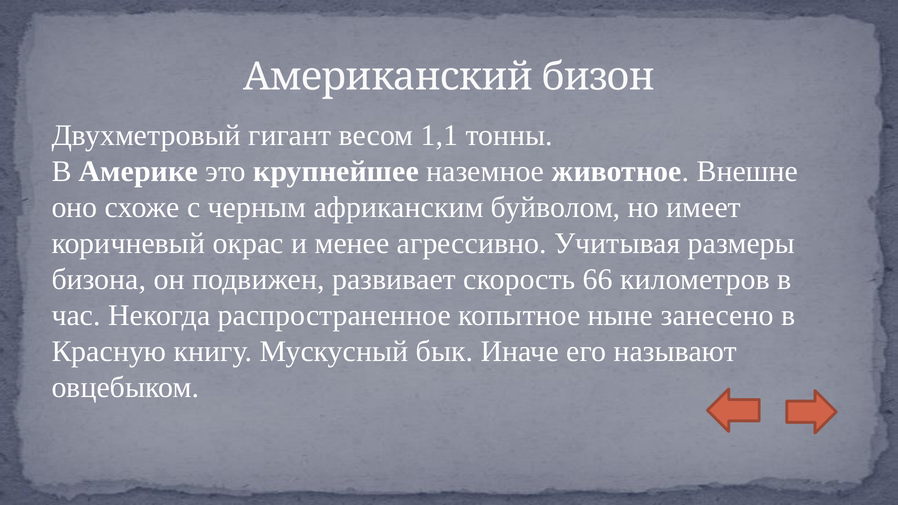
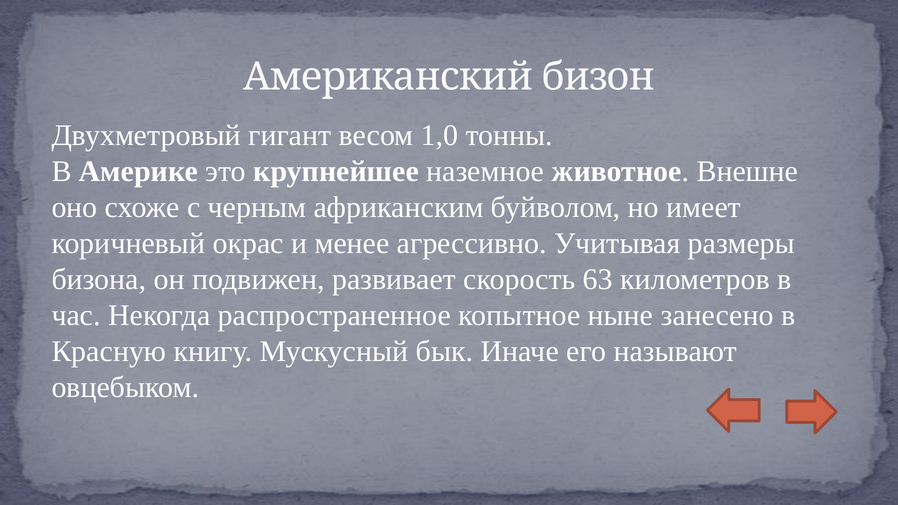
1,1: 1,1 -> 1,0
66: 66 -> 63
